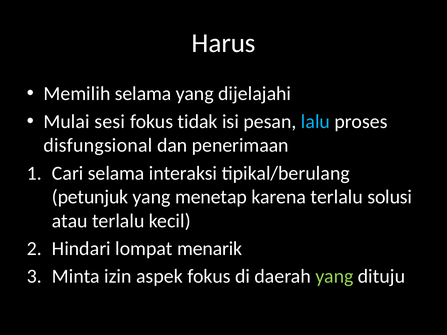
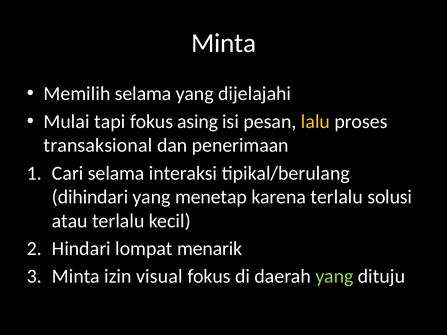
Harus at (224, 43): Harus -> Minta
sesi: sesi -> tapi
tidak: tidak -> asing
lalu colour: light blue -> yellow
disfungsional: disfungsional -> transaksional
petunjuk: petunjuk -> dihindari
aspek: aspek -> visual
